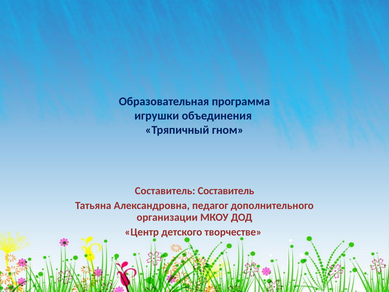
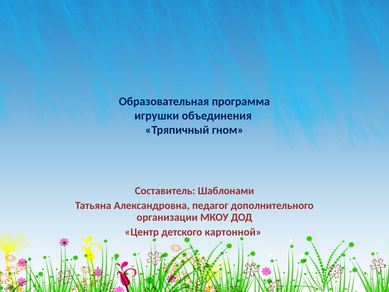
Составитель Составитель: Составитель -> Шаблонами
творчестве: творчестве -> картонной
